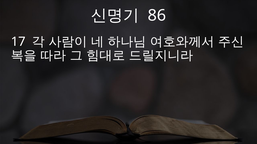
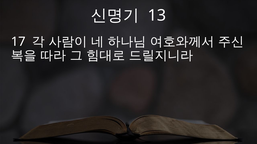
86: 86 -> 13
